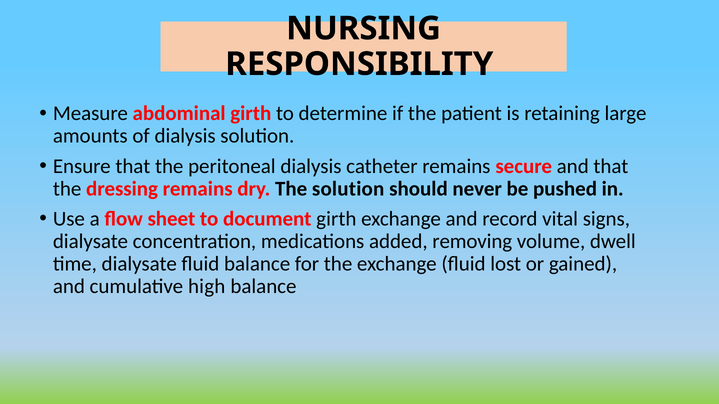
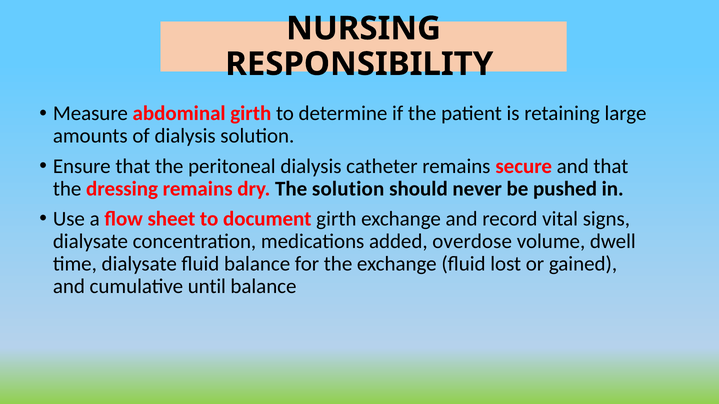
removing: removing -> overdose
high: high -> until
